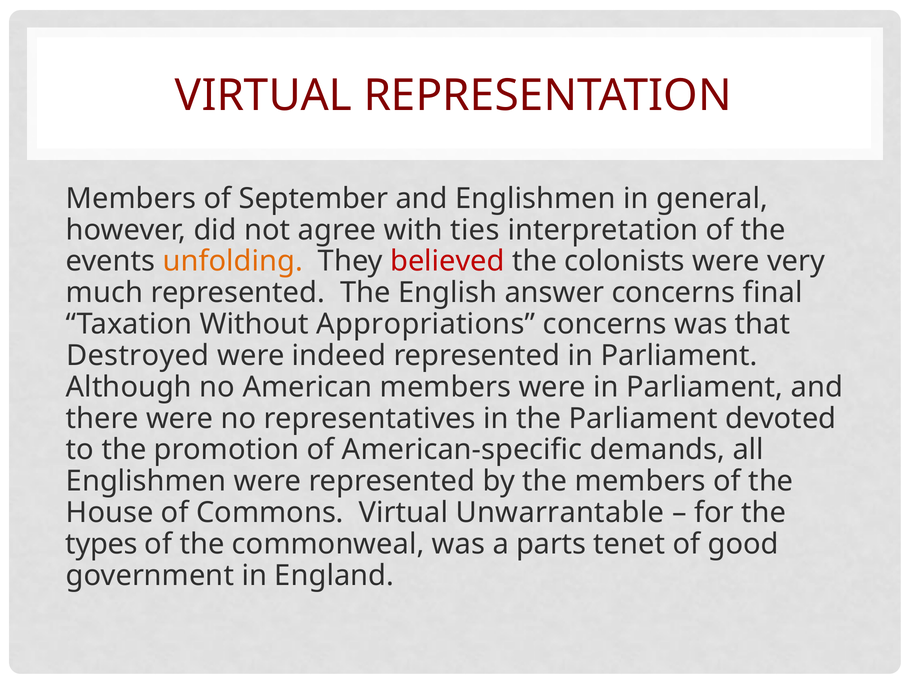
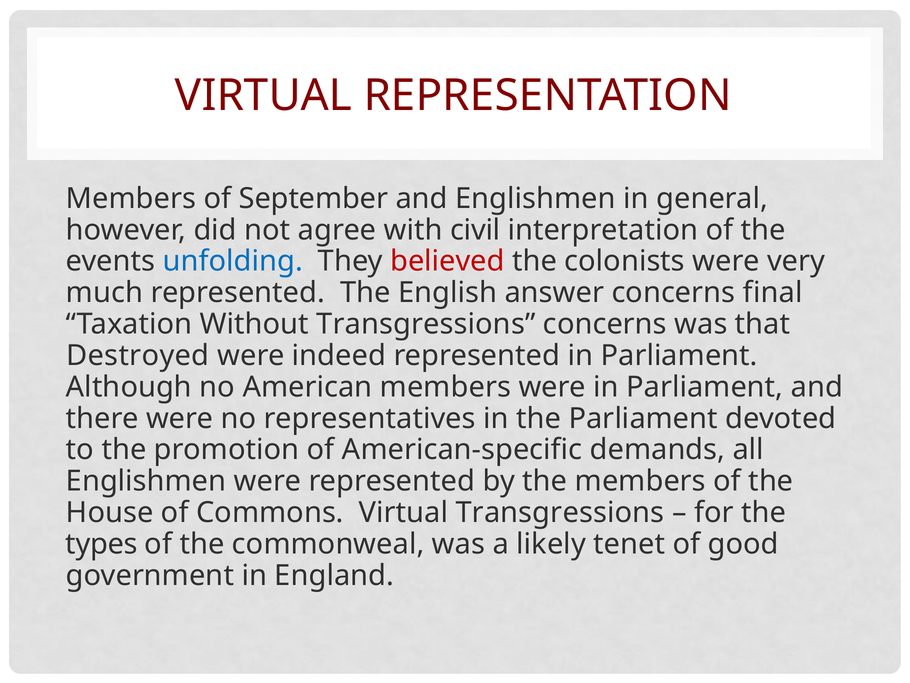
ties: ties -> civil
unfolding colour: orange -> blue
Without Appropriations: Appropriations -> Transgressions
Virtual Unwarrantable: Unwarrantable -> Transgressions
parts: parts -> likely
